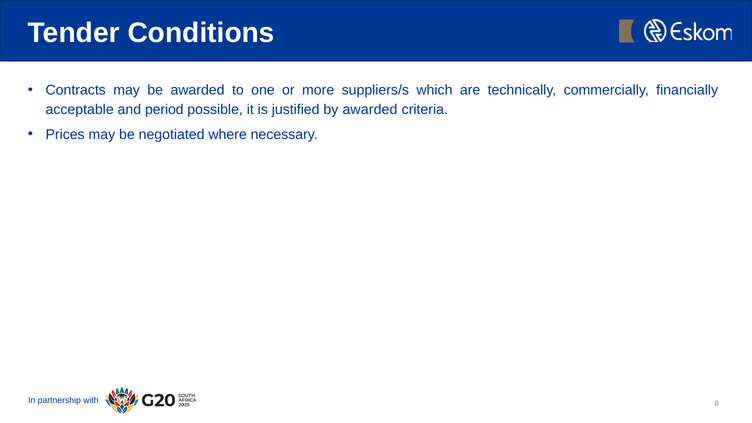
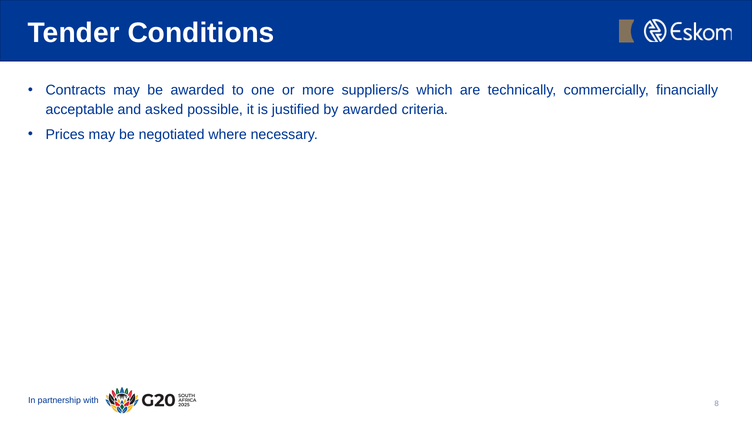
period: period -> asked
